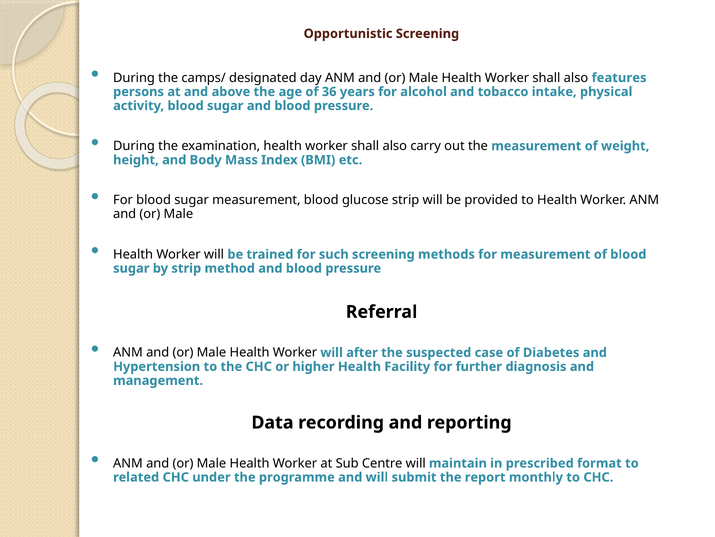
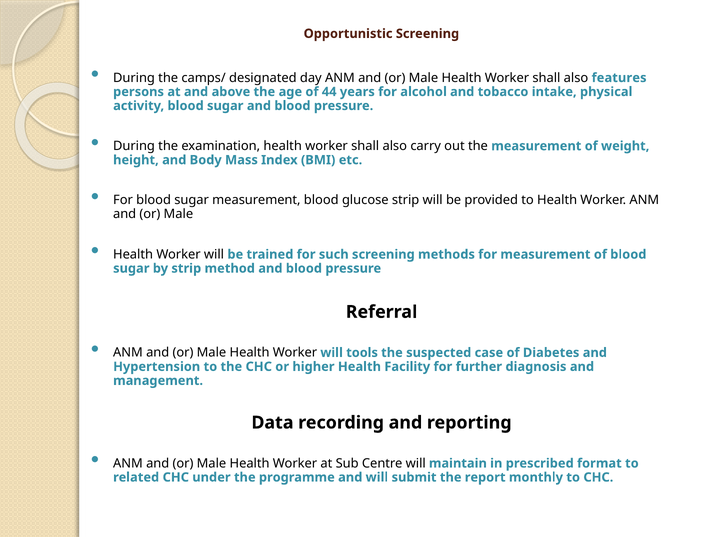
36: 36 -> 44
after: after -> tools
